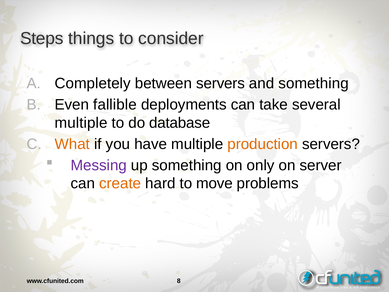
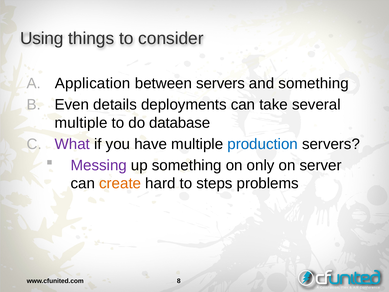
Steps: Steps -> Using
Completely: Completely -> Application
fallible: fallible -> details
What colour: orange -> purple
production colour: orange -> blue
move: move -> steps
